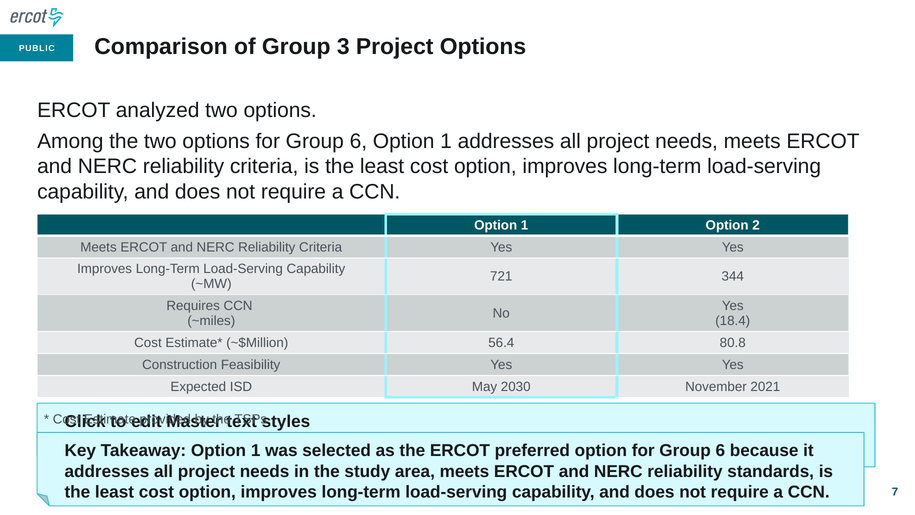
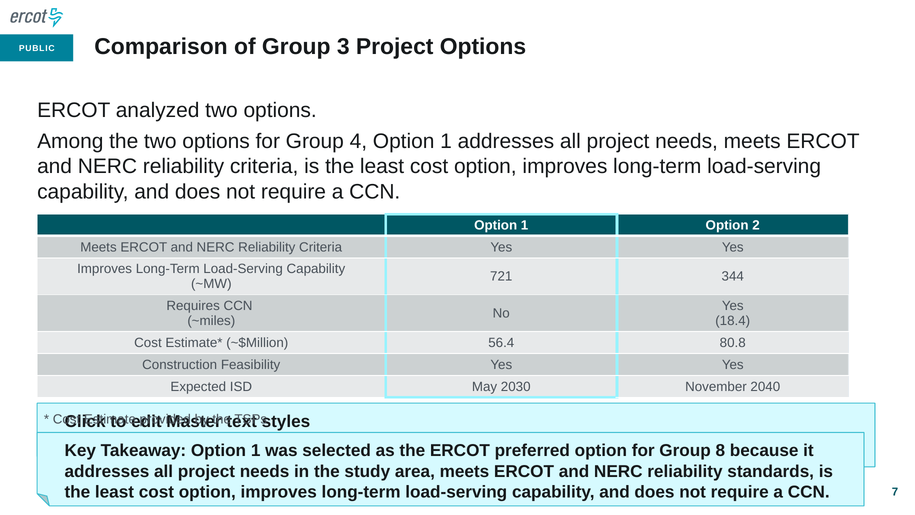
options for Group 6: 6 -> 4
2021: 2021 -> 2040
option for Group 6: 6 -> 8
